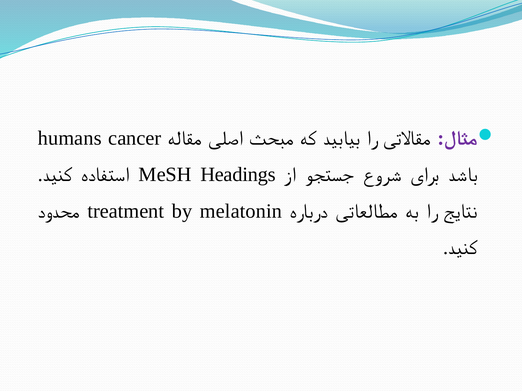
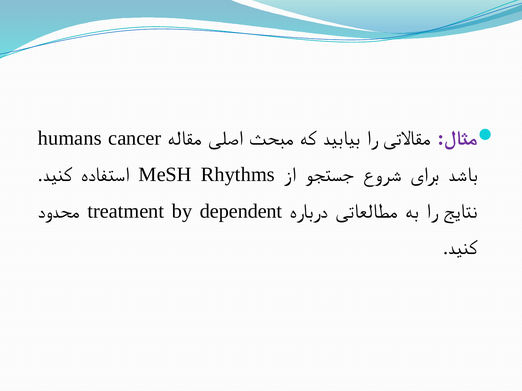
Headings: Headings -> Rhythms
melatonin: melatonin -> dependent
